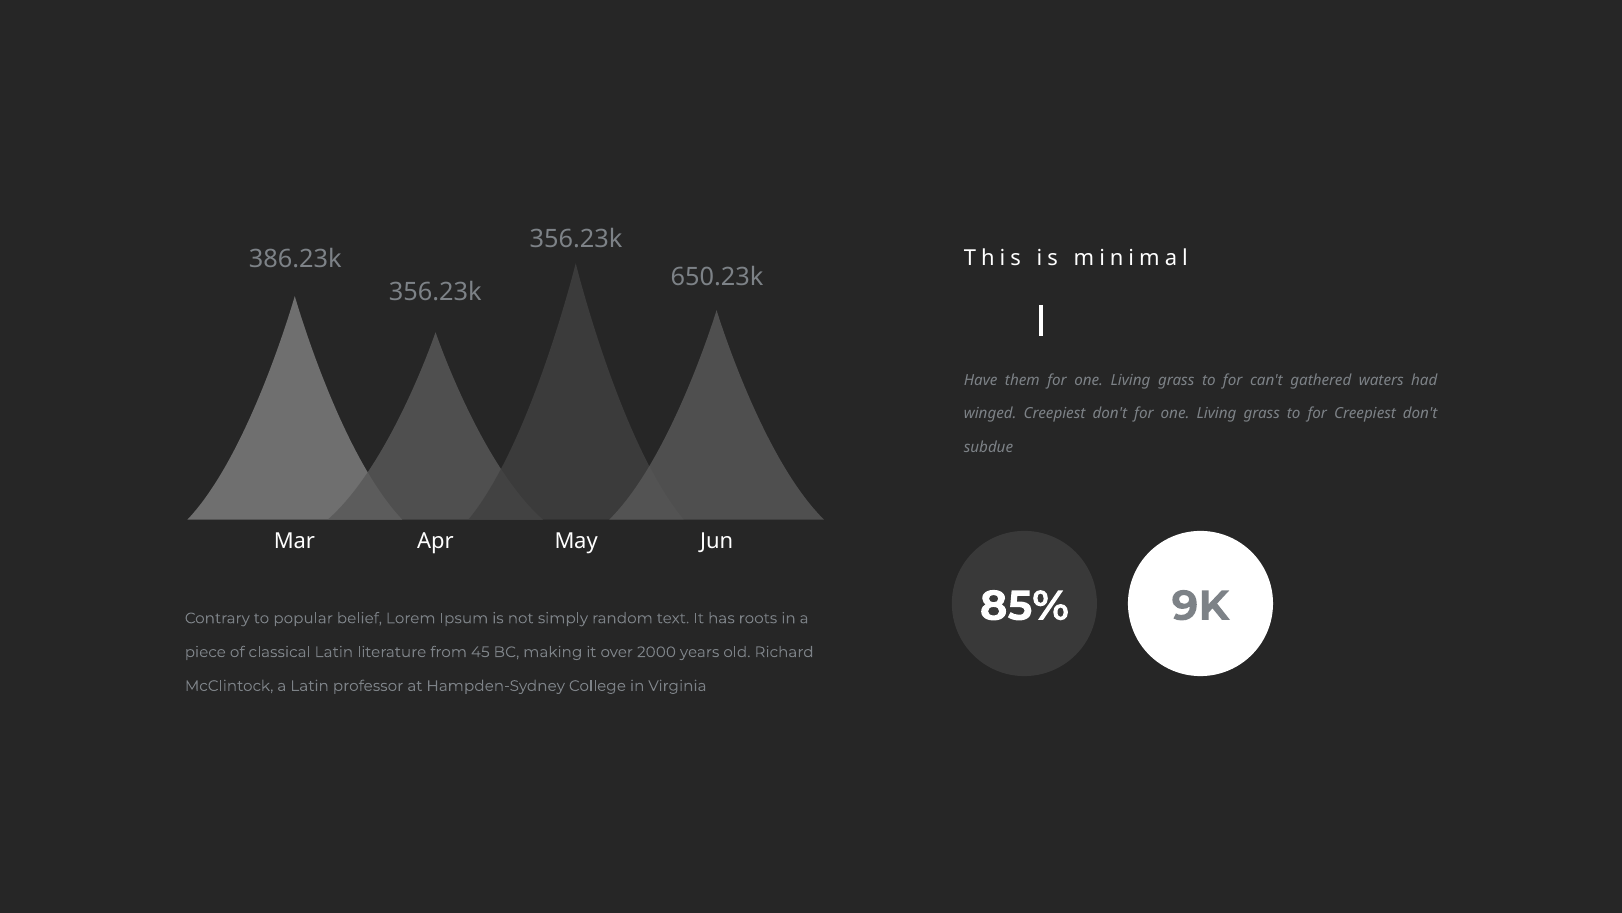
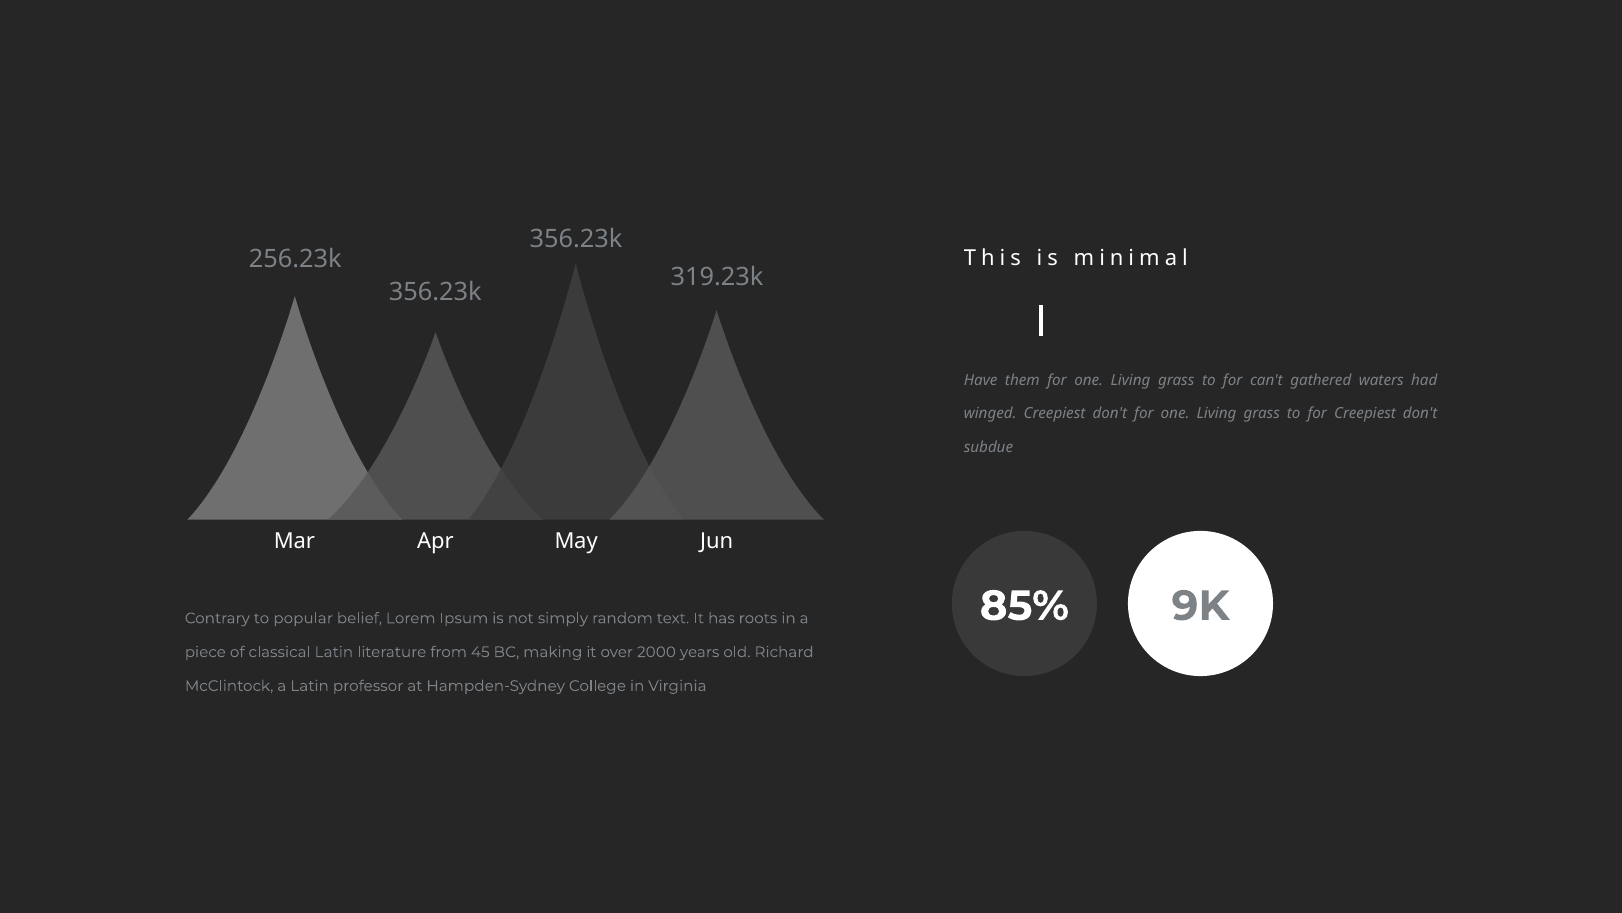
386.23k: 386.23k -> 256.23k
650.23k: 650.23k -> 319.23k
